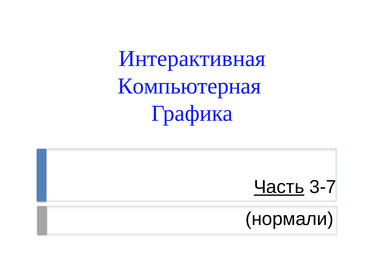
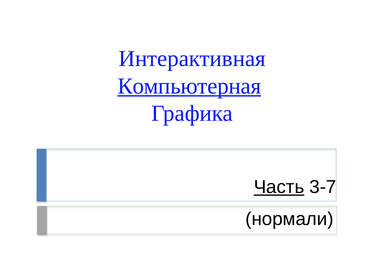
Компьютерная underline: none -> present
